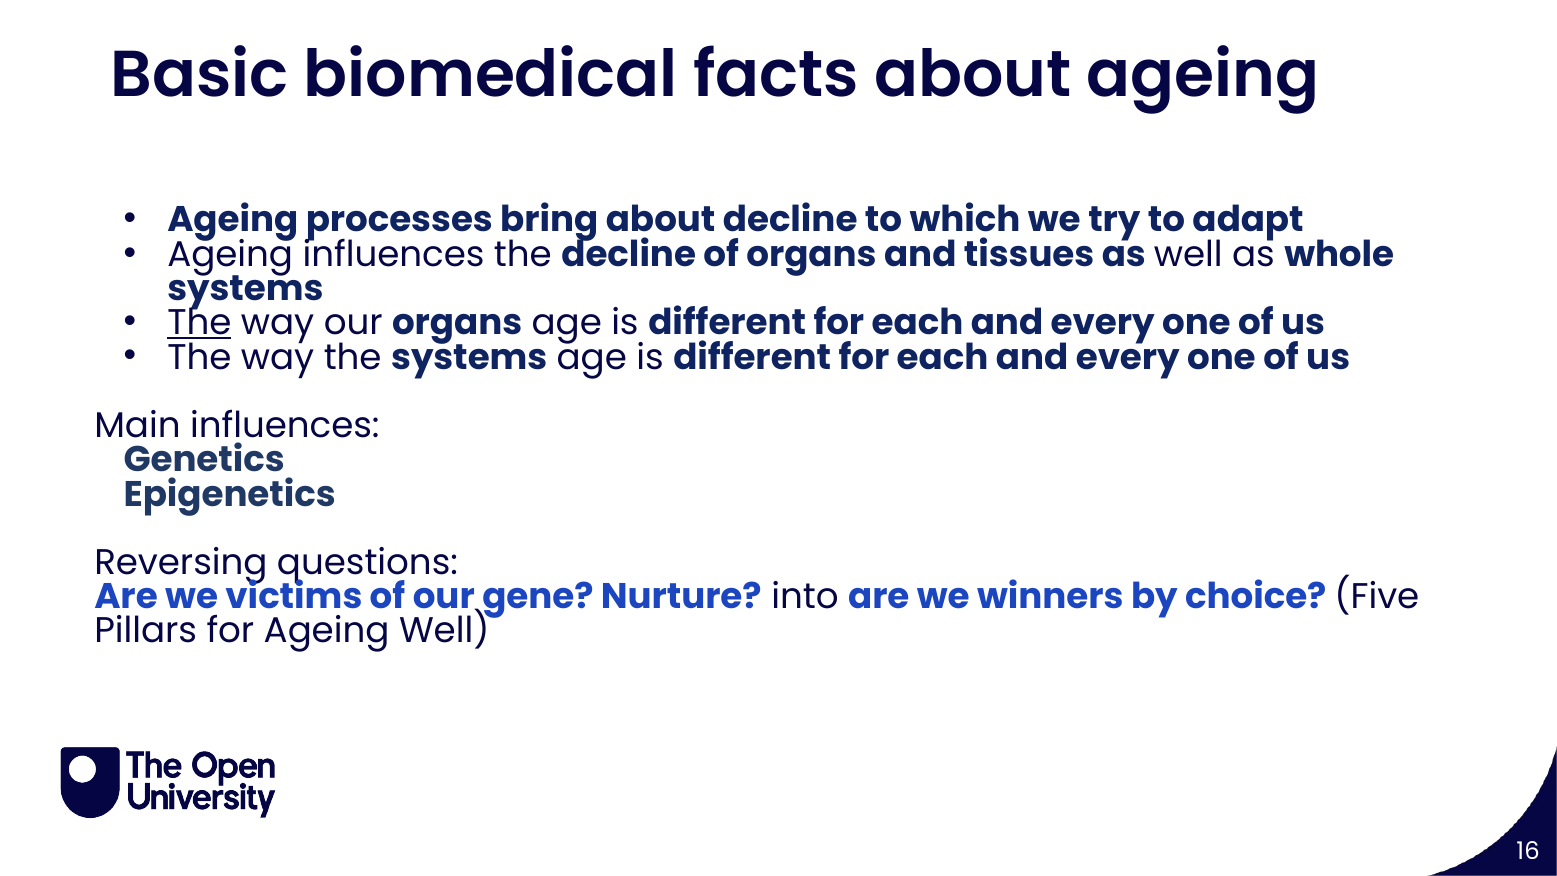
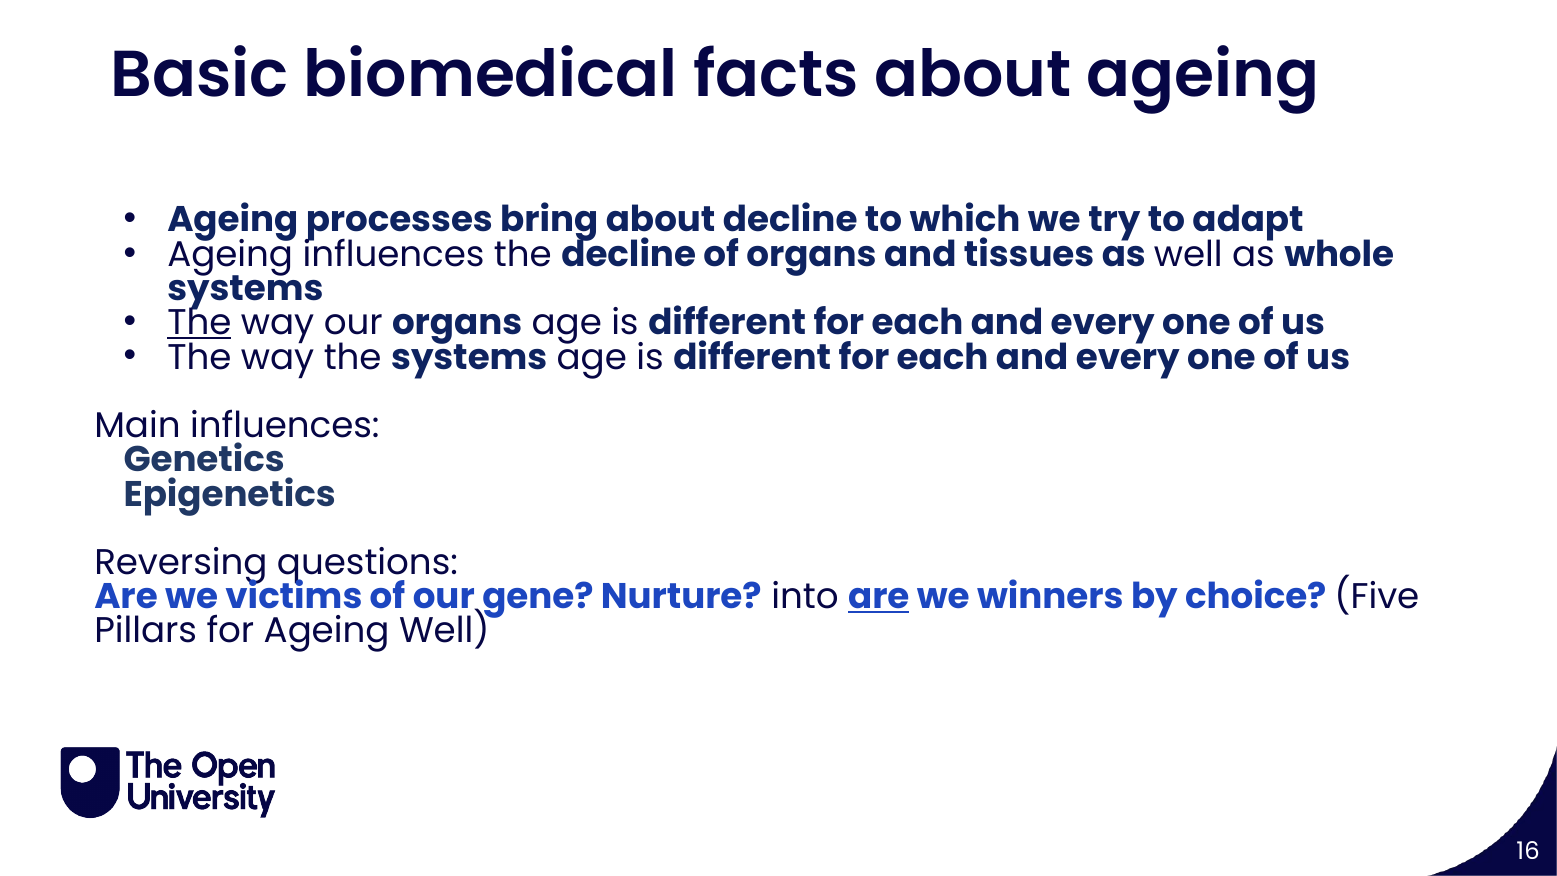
are at (879, 597) underline: none -> present
